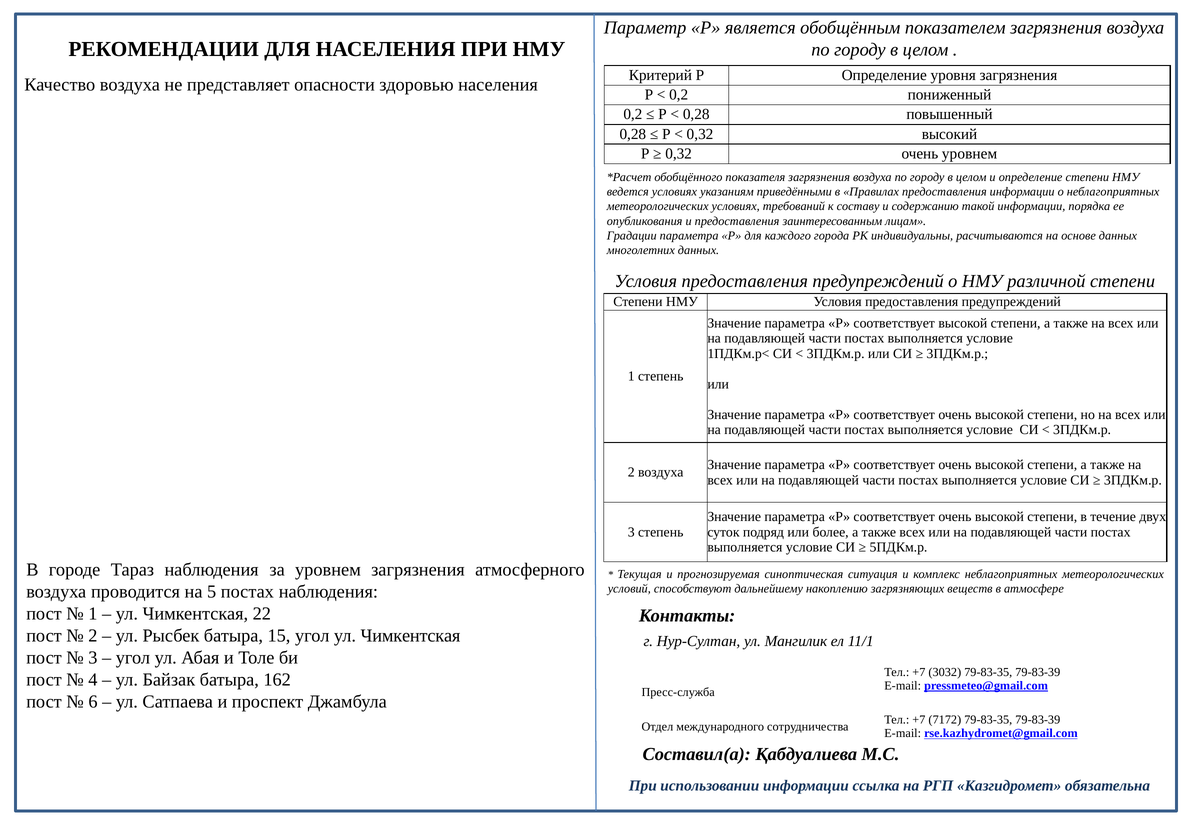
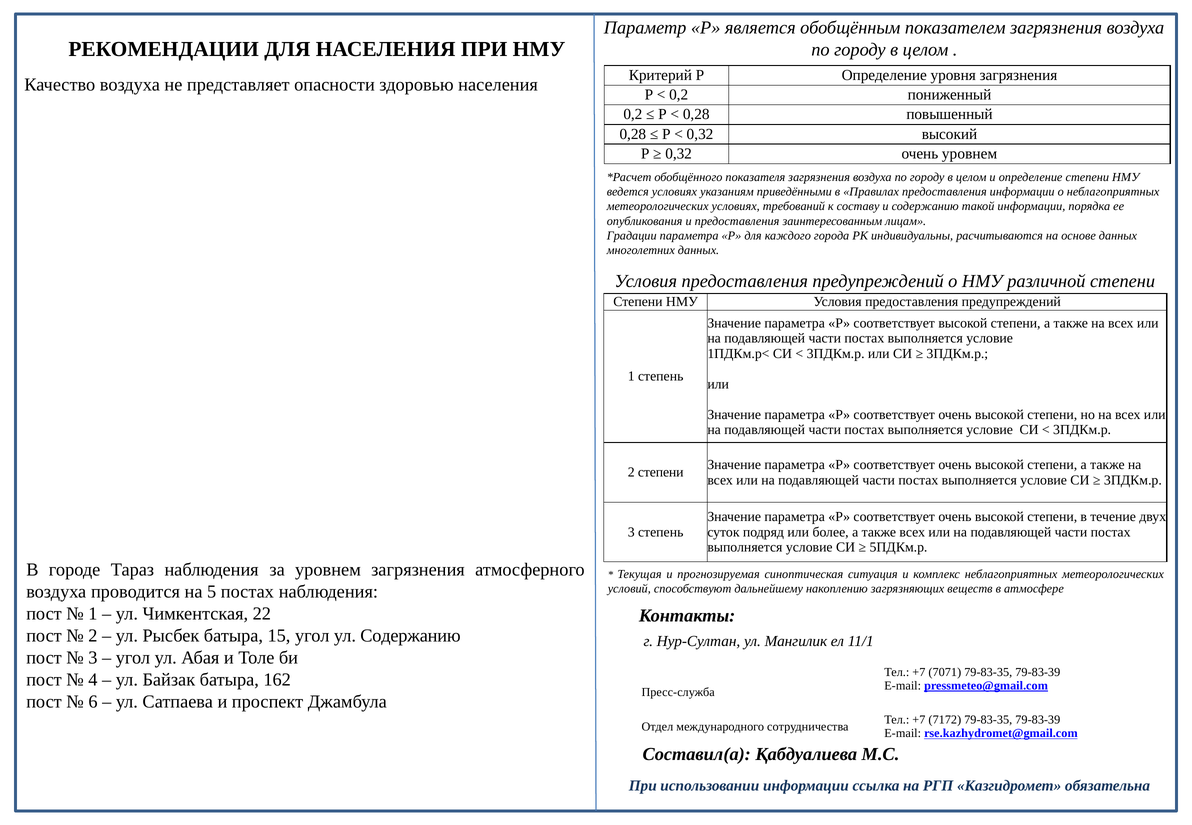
2 воздуха: воздуха -> степени
угол ул Чимкентская: Чимкентская -> Содержанию
3032: 3032 -> 7071
